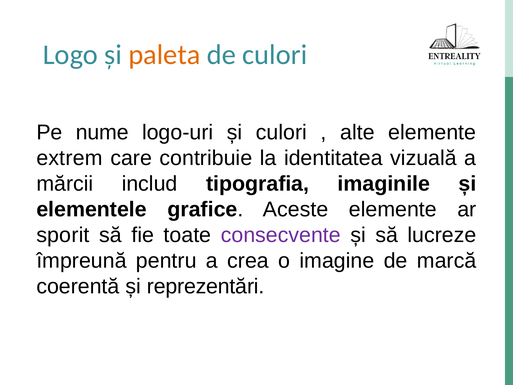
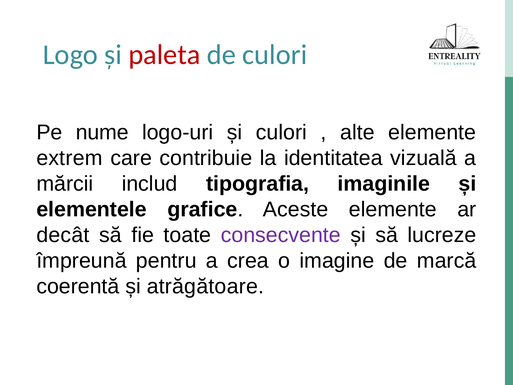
paleta colour: orange -> red
sporit: sporit -> decât
reprezentări: reprezentări -> atrăgătoare
